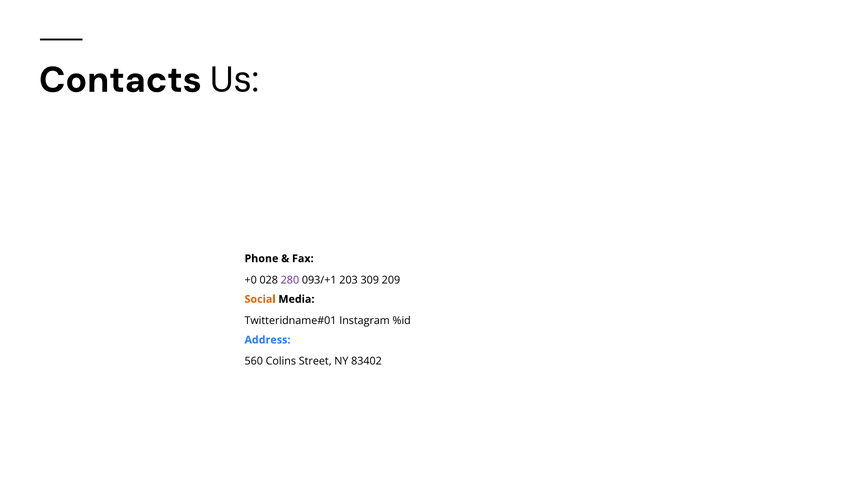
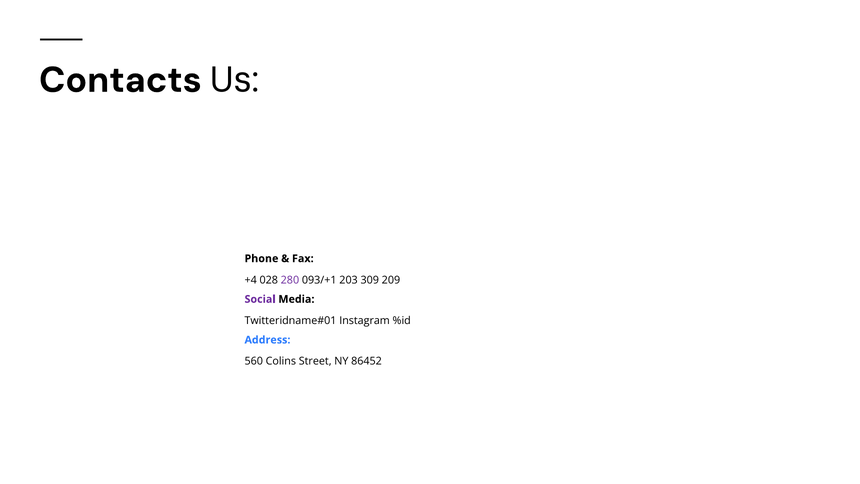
+0: +0 -> +4
Social colour: orange -> purple
83402: 83402 -> 86452
